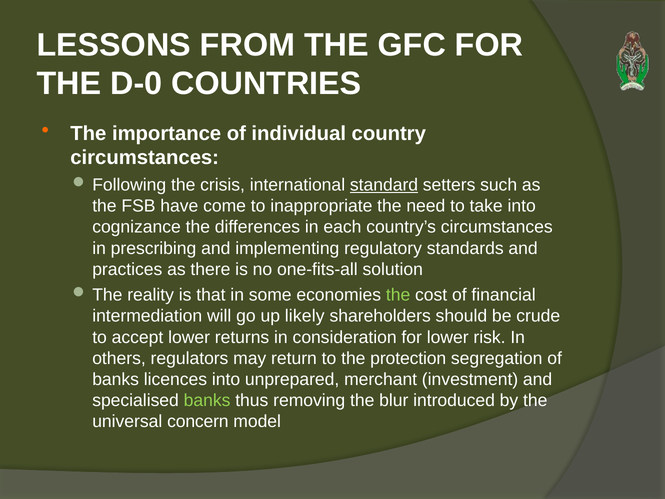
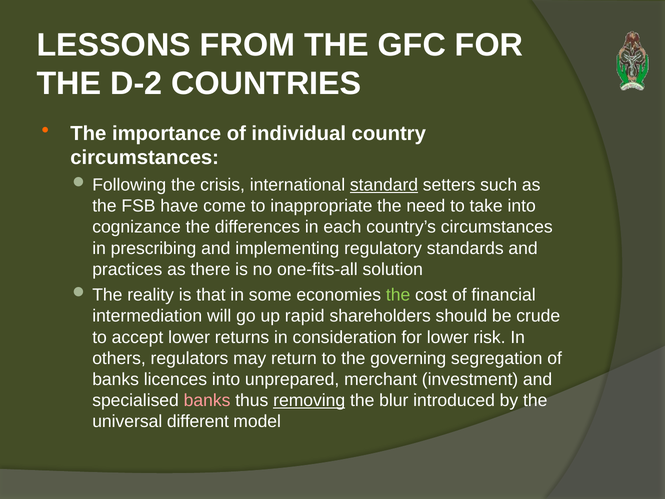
D-0: D-0 -> D-2
likely: likely -> rapid
protection: protection -> governing
banks at (207, 400) colour: light green -> pink
removing underline: none -> present
concern: concern -> different
